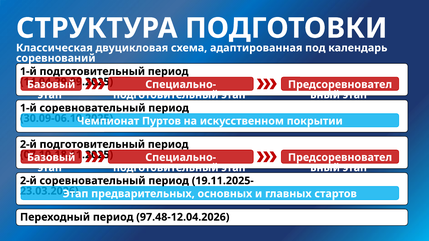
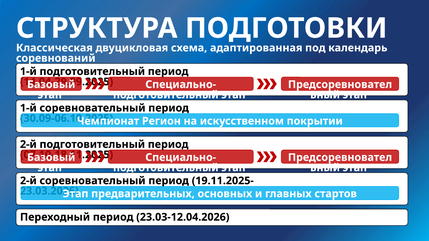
Пуртов: Пуртов -> Регион
97.48-12.04.2026: 97.48-12.04.2026 -> 23.03-12.04.2026
